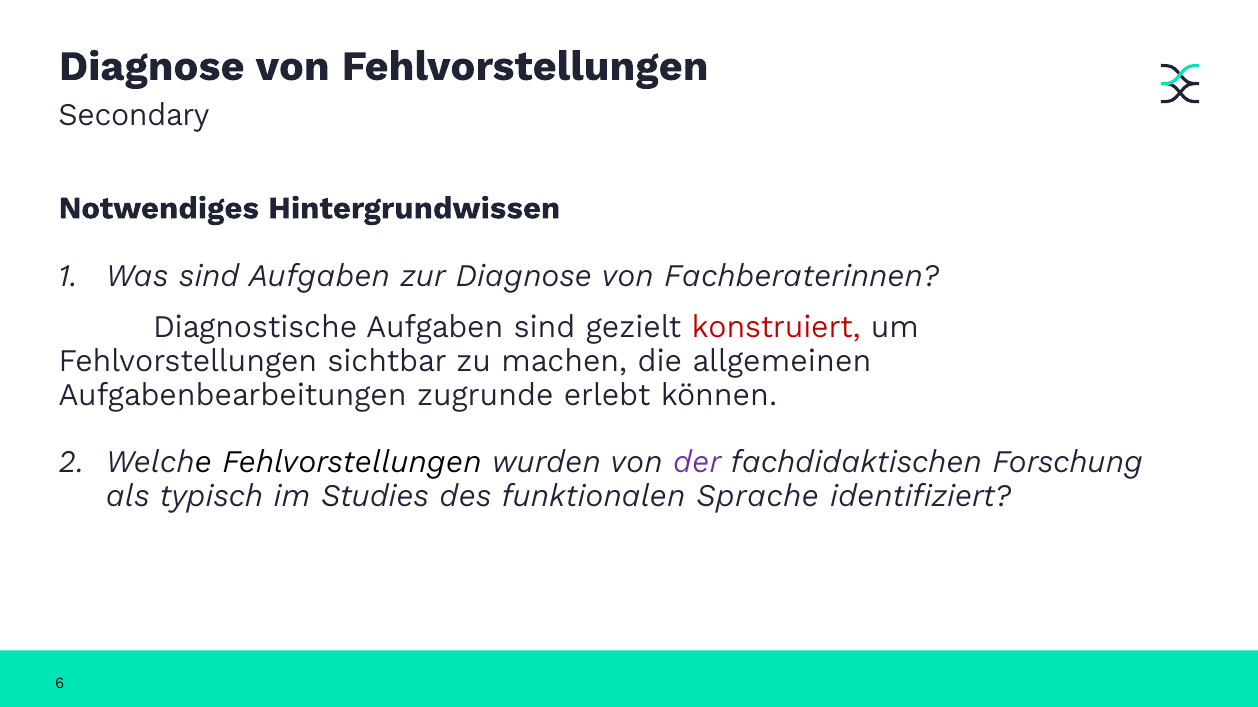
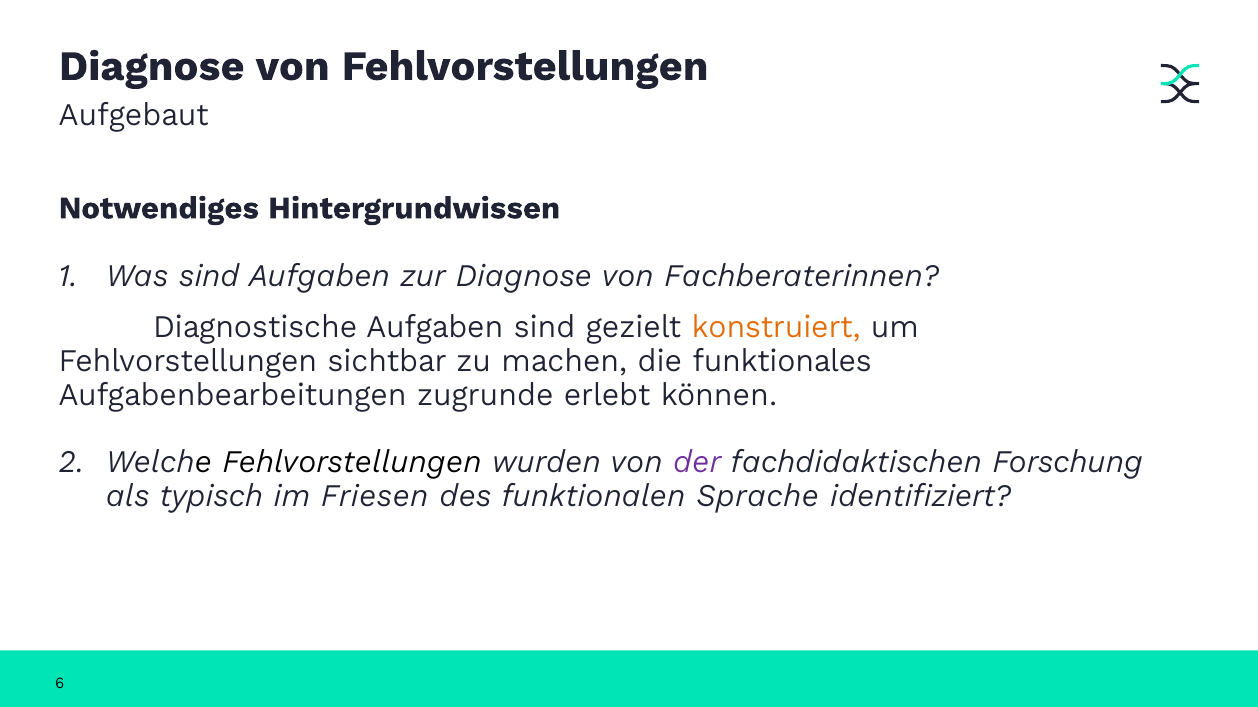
Secondary: Secondary -> Aufgebaut
konstruiert colour: red -> orange
allgemeinen: allgemeinen -> funktionales
Studies: Studies -> Friesen
